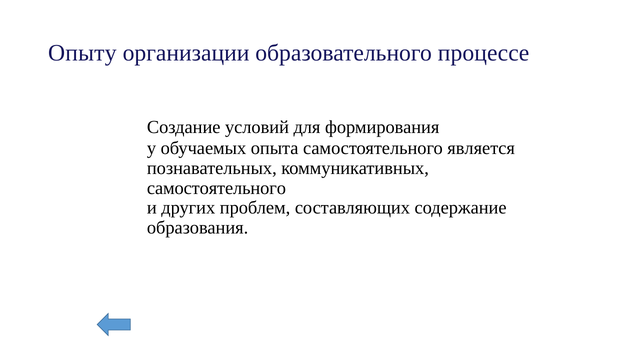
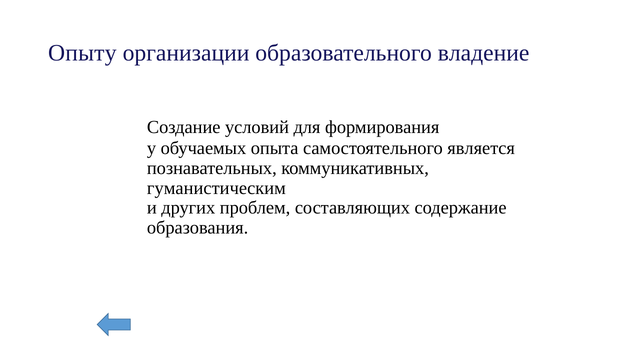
процессе: процессе -> владение
самостоятельного at (216, 188): самостоятельного -> гуманистическим
